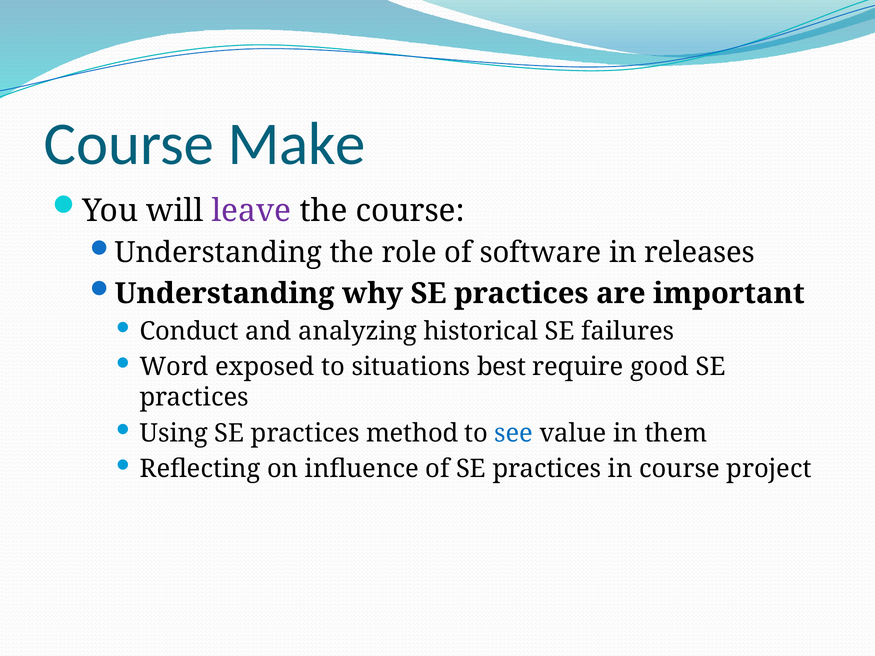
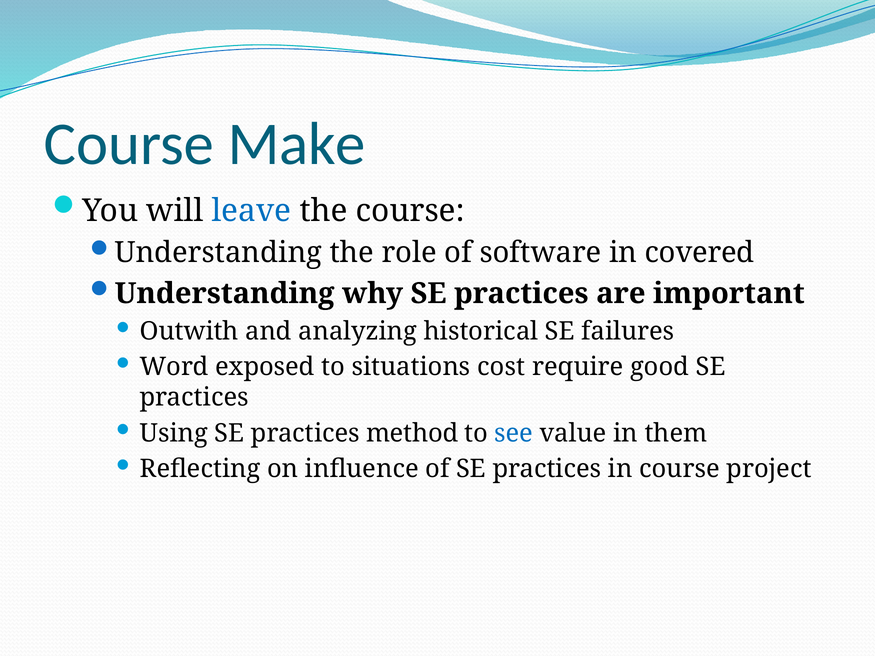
leave colour: purple -> blue
releases: releases -> covered
Conduct: Conduct -> Outwith
best: best -> cost
